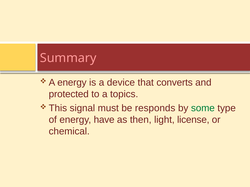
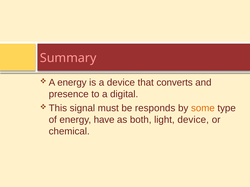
protected: protected -> presence
topics: topics -> digital
some colour: green -> orange
then: then -> both
light license: license -> device
